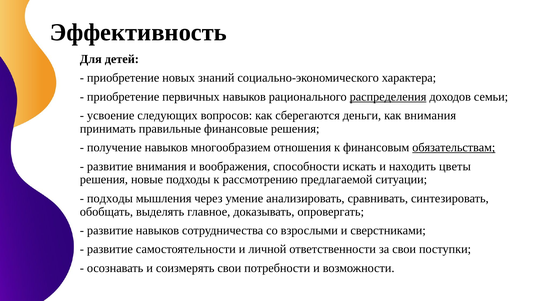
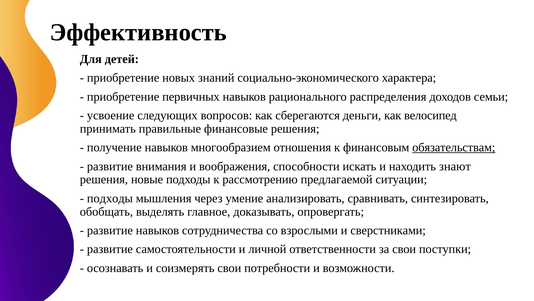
распределения underline: present -> none
как внимания: внимания -> велосипед
цветы: цветы -> знают
